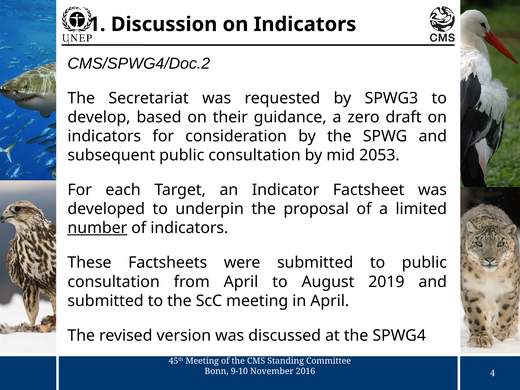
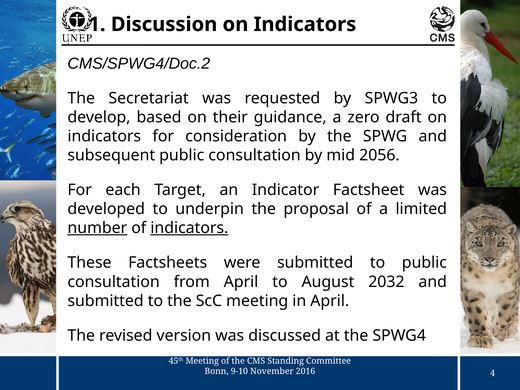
2053: 2053 -> 2056
indicators at (189, 228) underline: none -> present
2019: 2019 -> 2032
